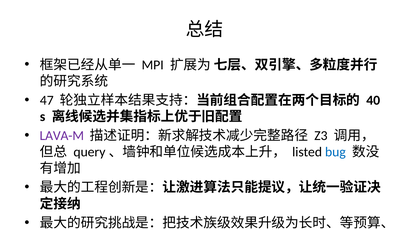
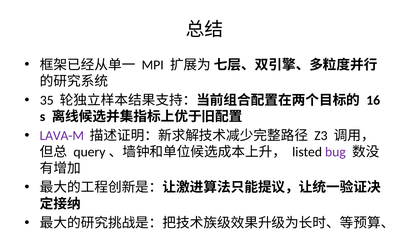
47: 47 -> 35
40: 40 -> 16
bug colour: blue -> purple
